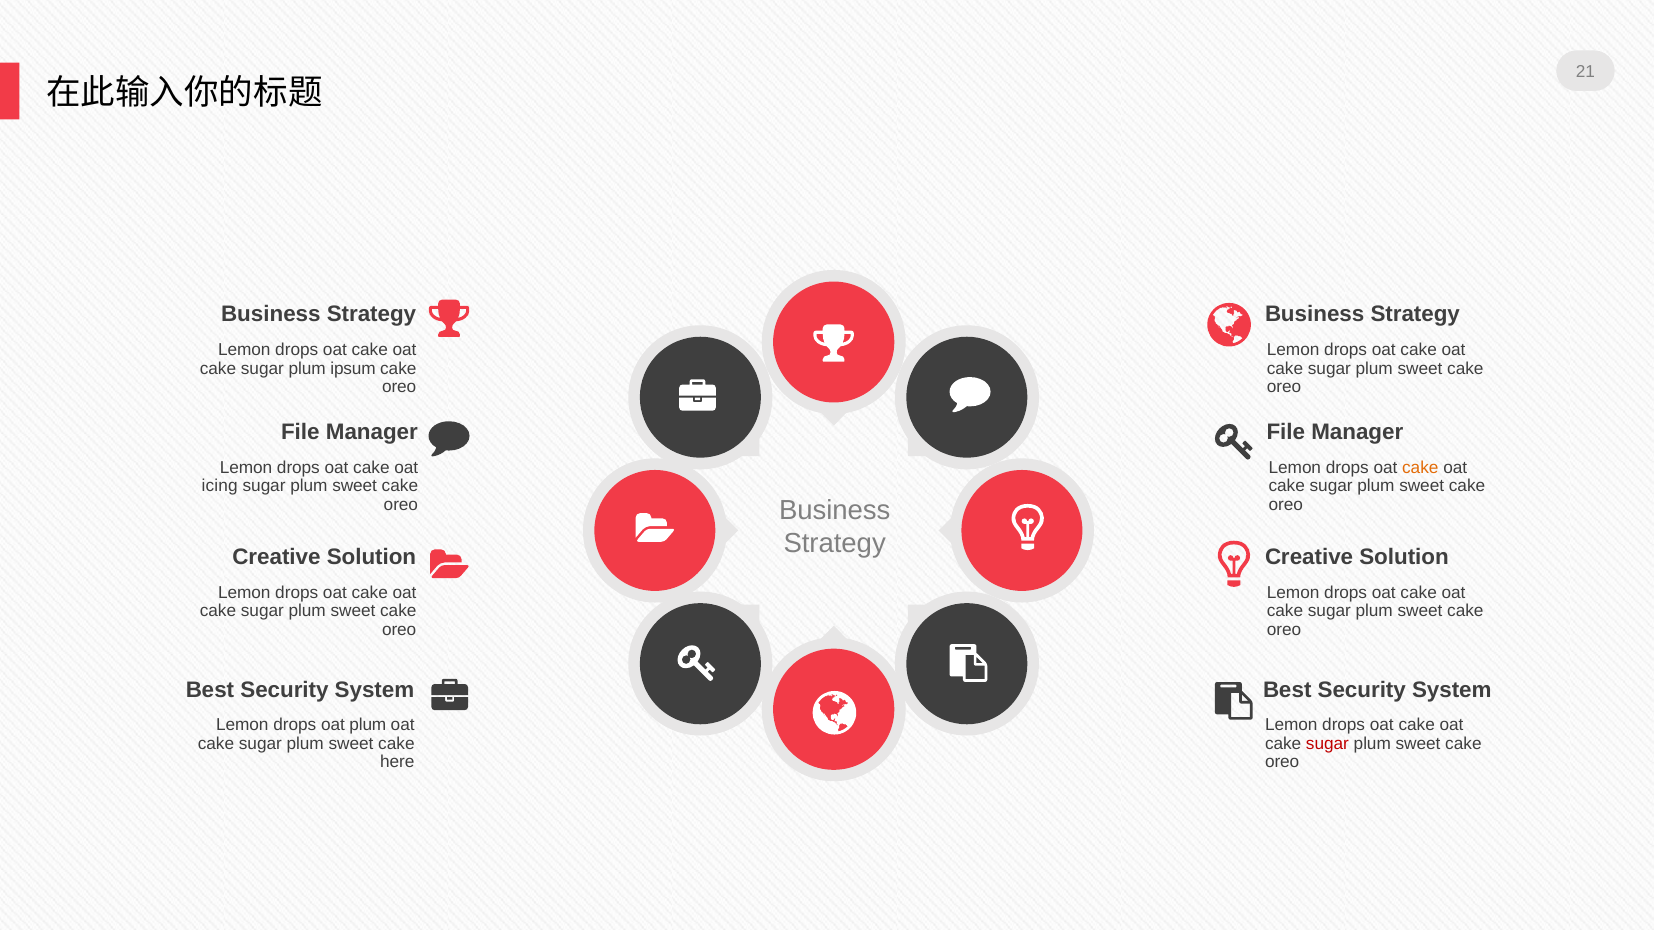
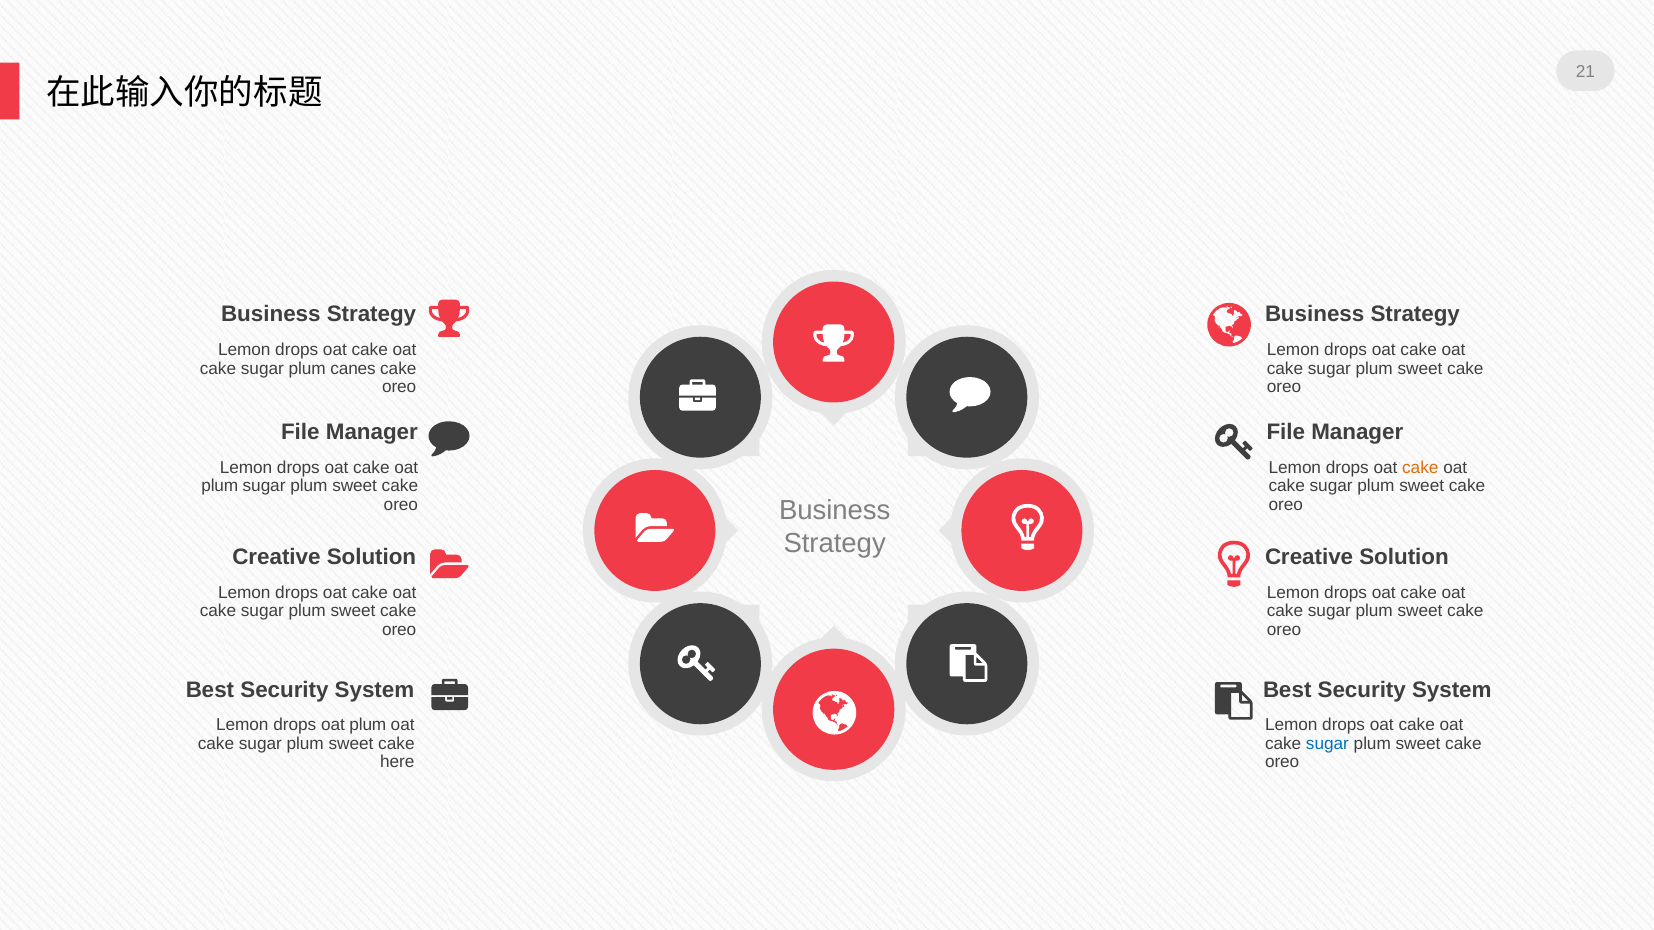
ipsum: ipsum -> canes
icing at (220, 486): icing -> plum
sugar at (1327, 744) colour: red -> blue
